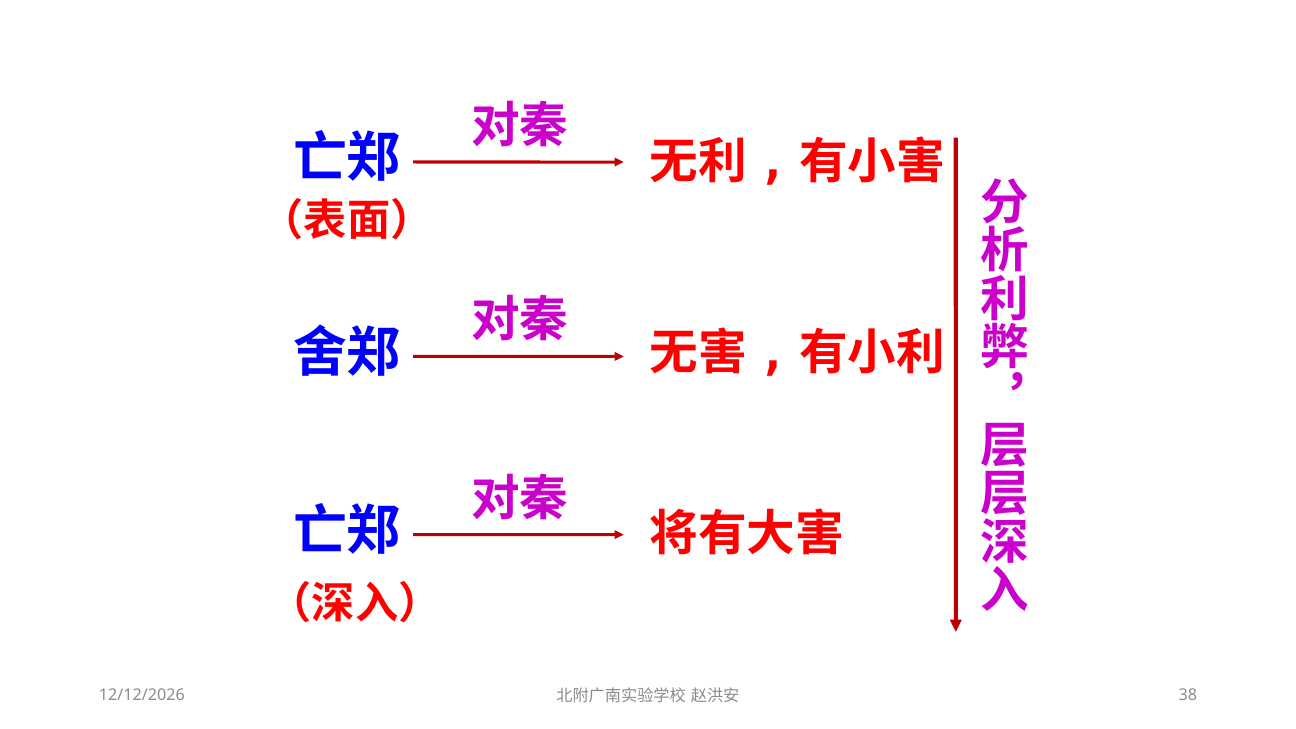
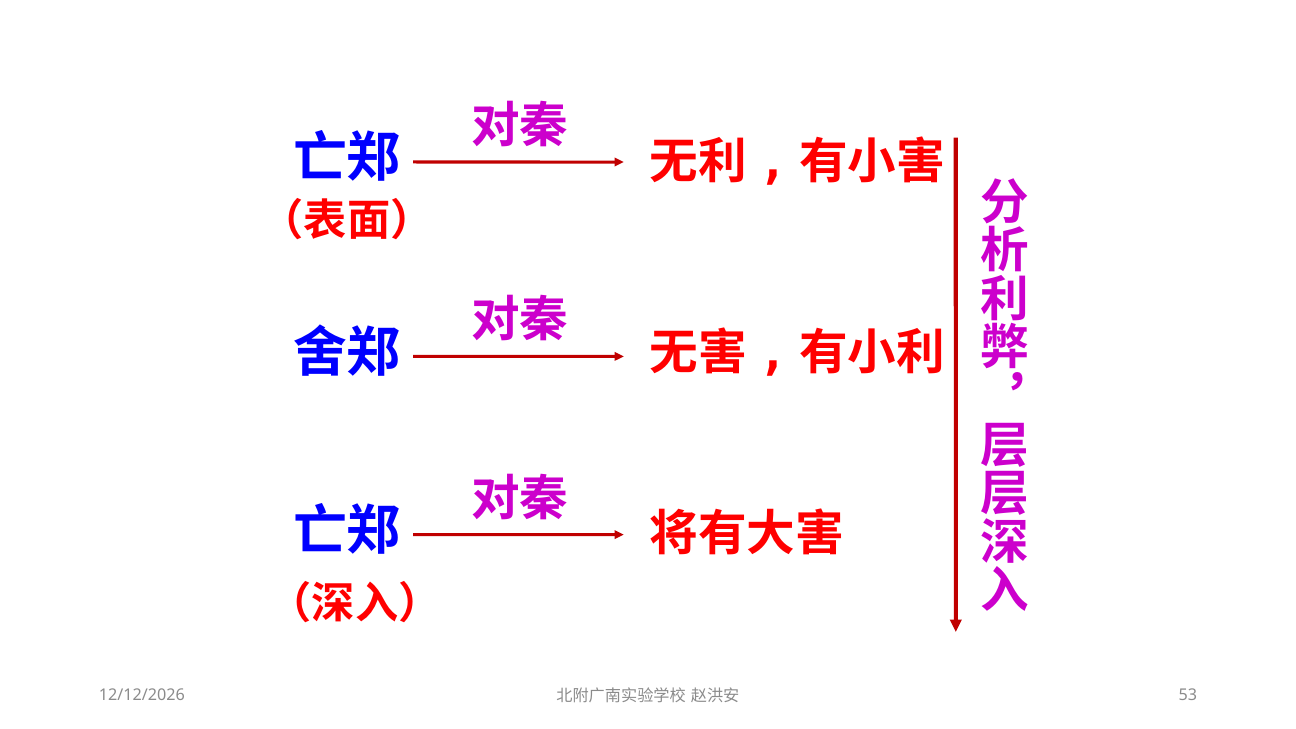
38: 38 -> 53
